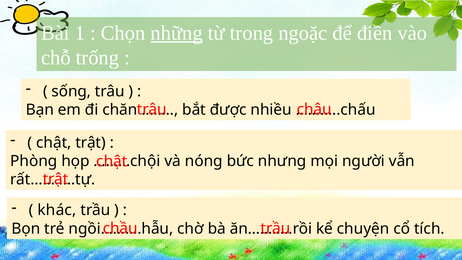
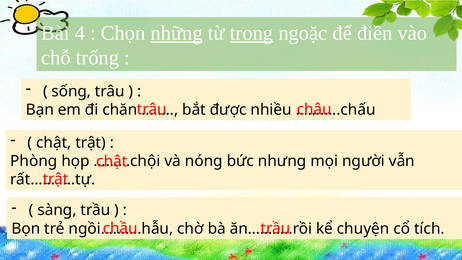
1: 1 -> 4
trong underline: none -> present
khác: khác -> sàng
